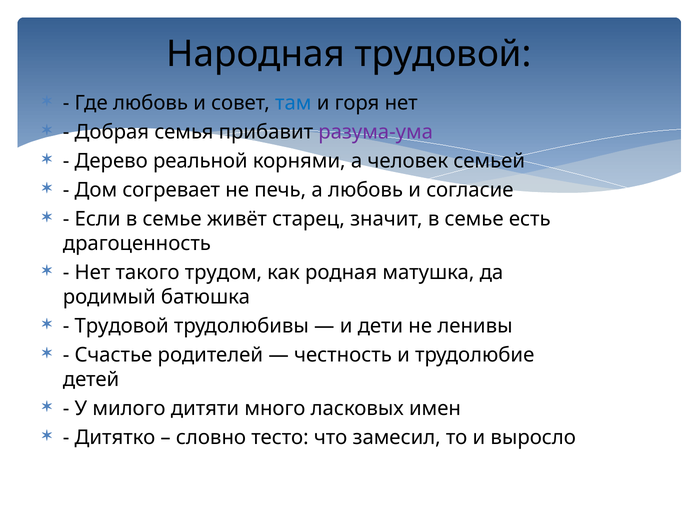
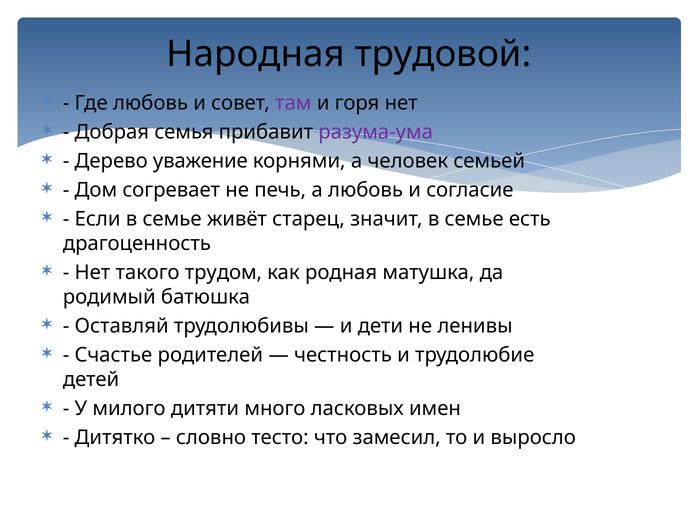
там colour: blue -> purple
реальной: реальной -> уважение
Трудовой at (122, 326): Трудовой -> Оставляй
